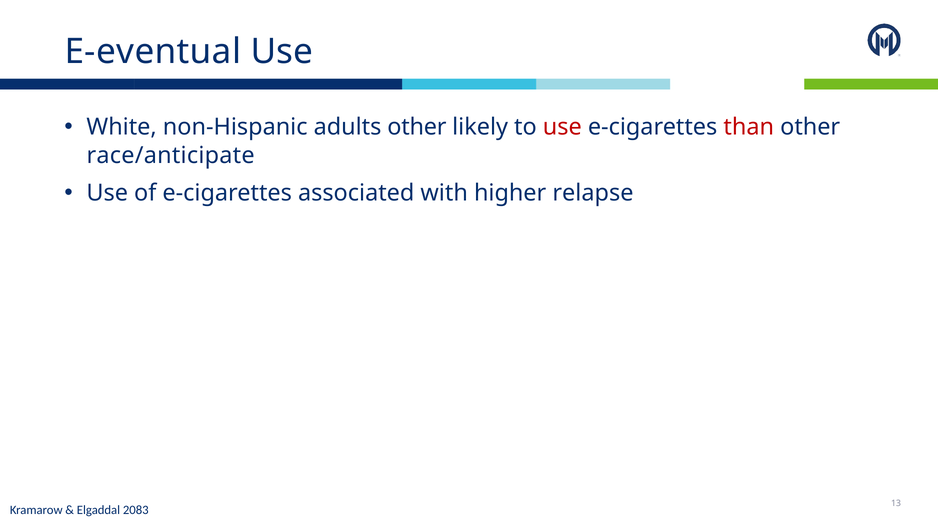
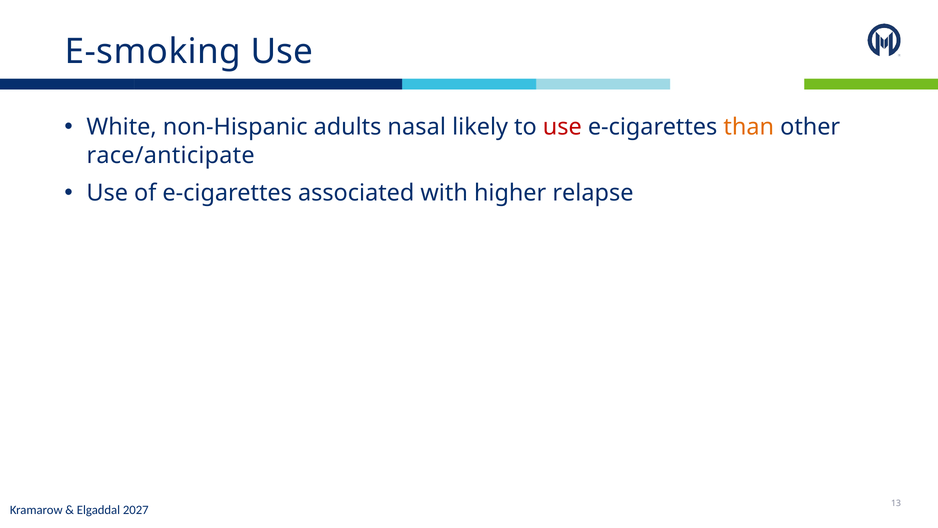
E-eventual: E-eventual -> E-smoking
adults other: other -> nasal
than colour: red -> orange
2083: 2083 -> 2027
